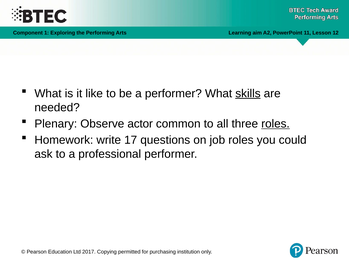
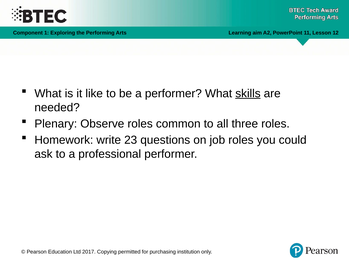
Observe actor: actor -> roles
roles at (275, 124) underline: present -> none
17: 17 -> 23
